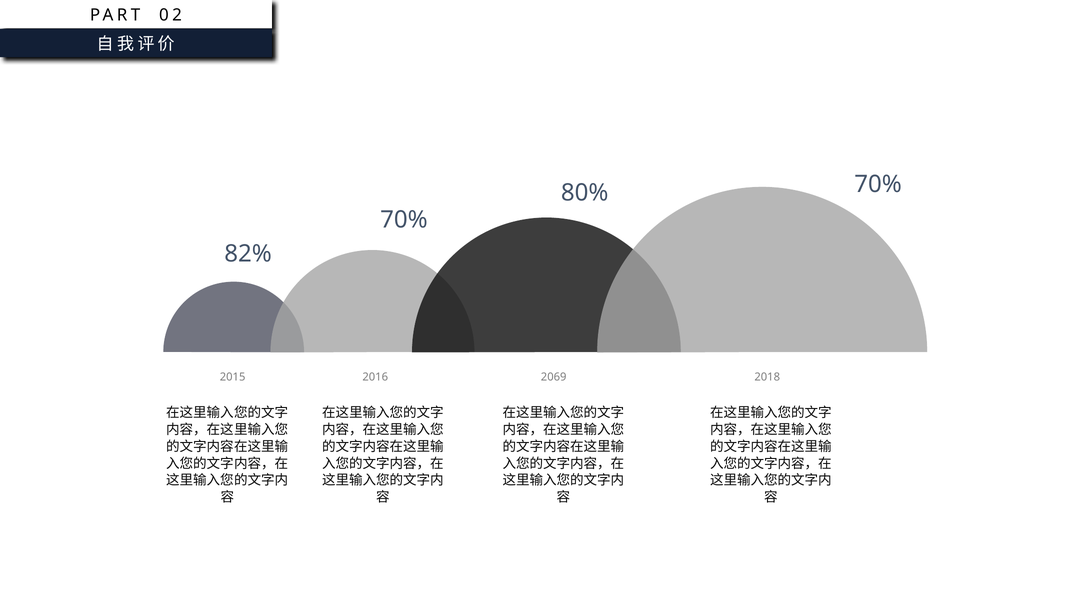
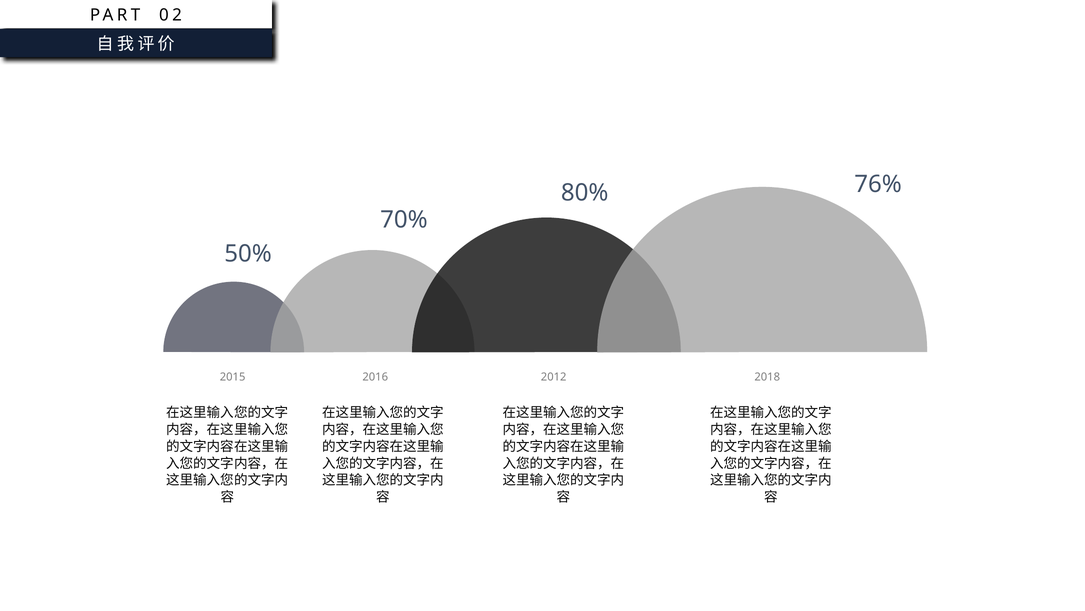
70% at (878, 184): 70% -> 76%
82%: 82% -> 50%
2069: 2069 -> 2012
